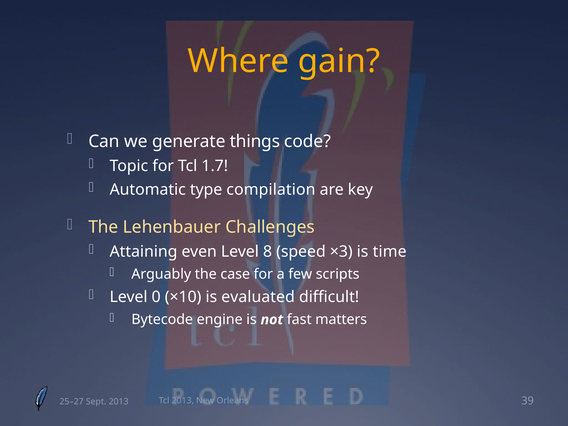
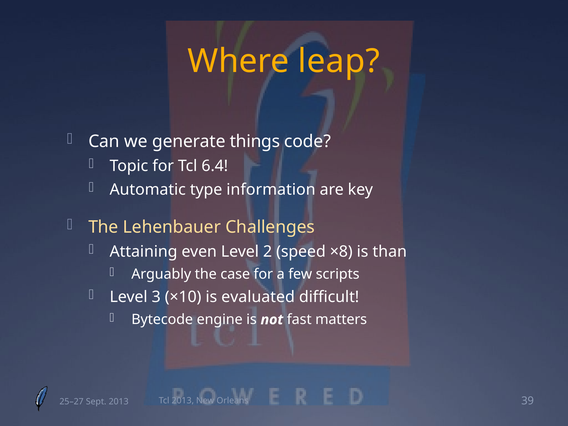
gain: gain -> leap
1.7: 1.7 -> 6.4
compilation: compilation -> information
8: 8 -> 2
×3: ×3 -> ×8
time: time -> than
0: 0 -> 3
